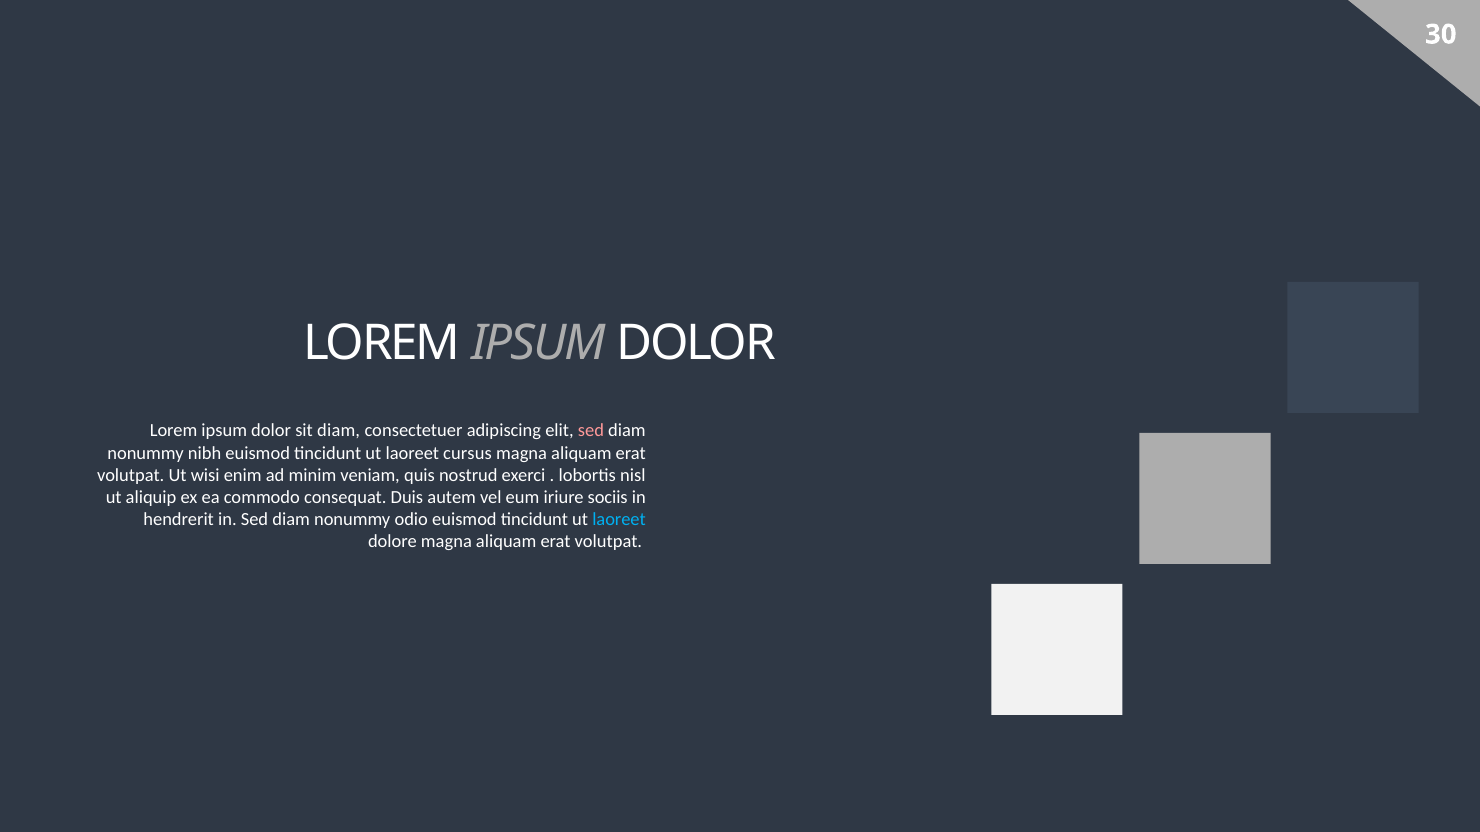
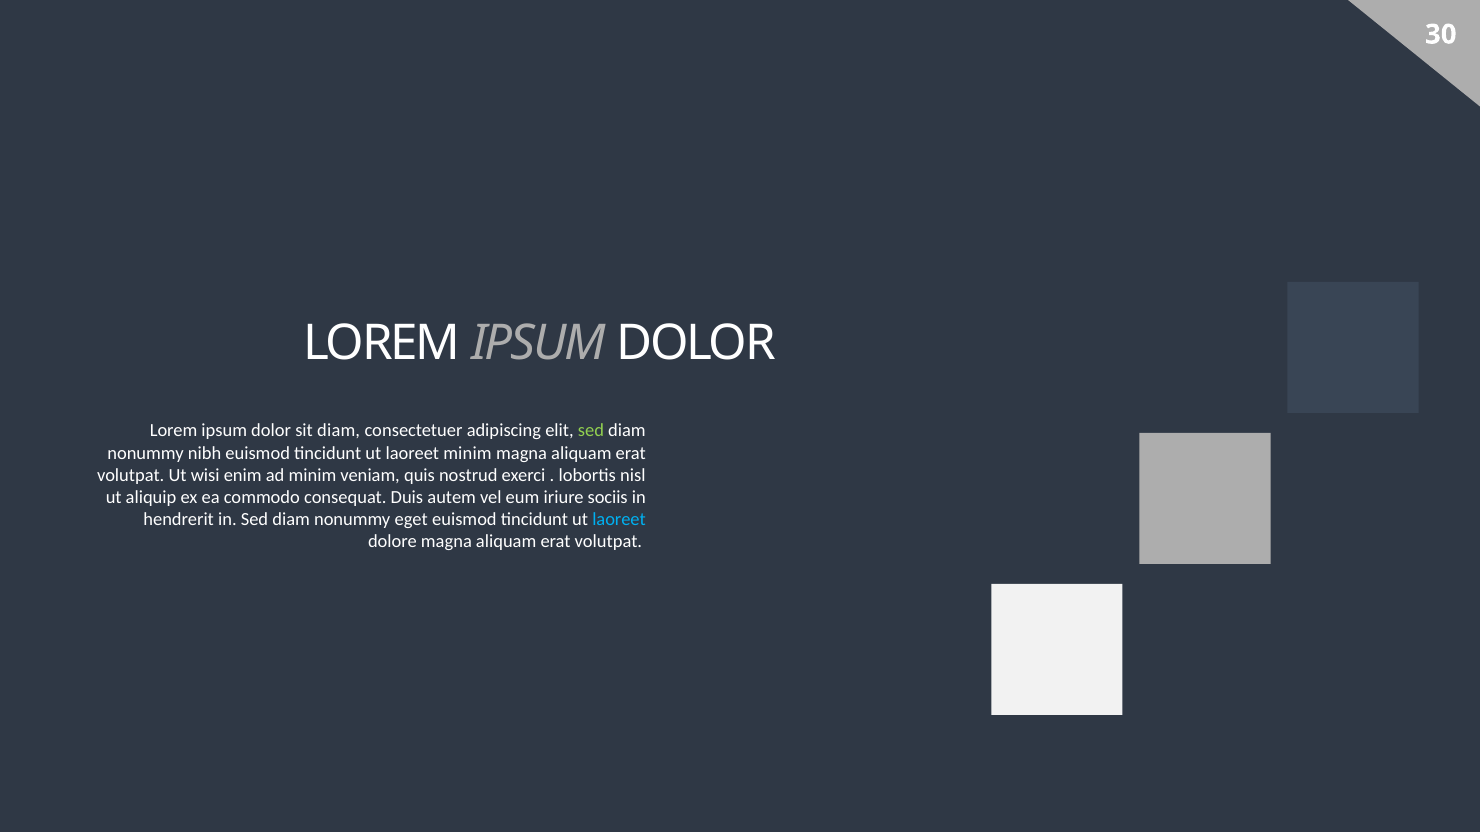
sed at (591, 431) colour: pink -> light green
laoreet cursus: cursus -> minim
odio: odio -> eget
